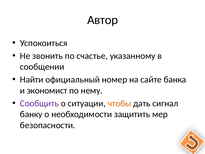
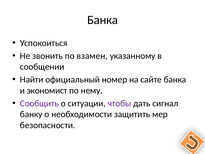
Автор at (103, 20): Автор -> Банка
счастье: счастье -> взамен
чтобы colour: orange -> purple
